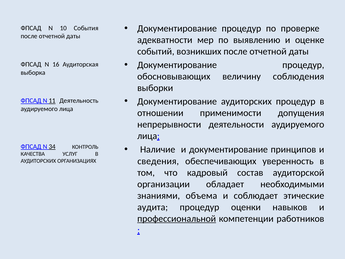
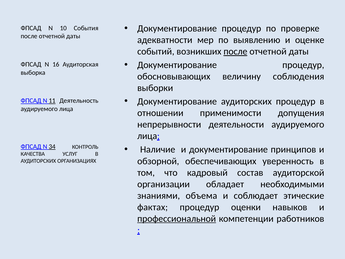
после at (235, 51) underline: none -> present
сведения: сведения -> обзорной
аудита: аудита -> фактах
